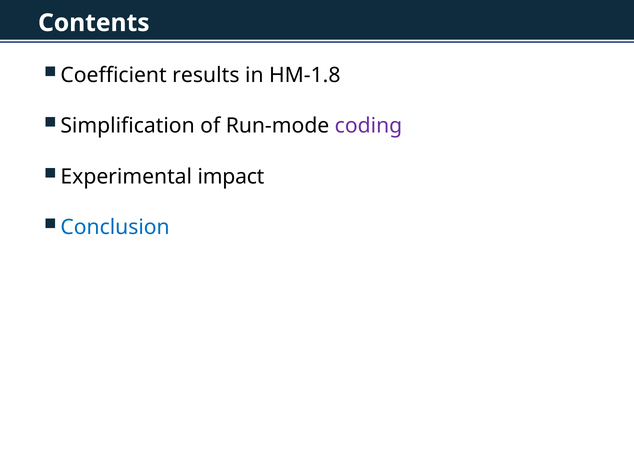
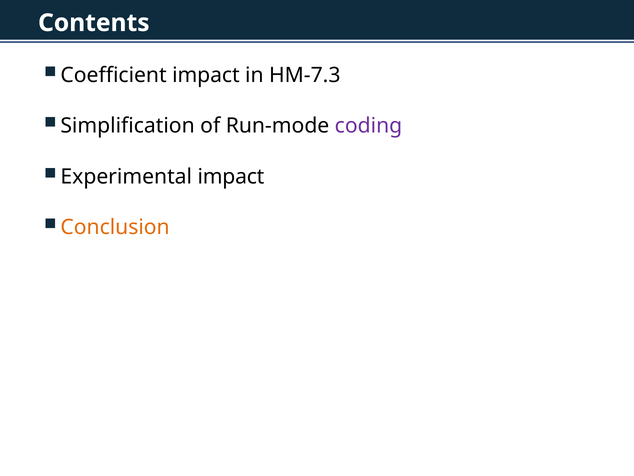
Coefficient results: results -> impact
HM-1.8: HM-1.8 -> HM-7.3
Conclusion colour: blue -> orange
